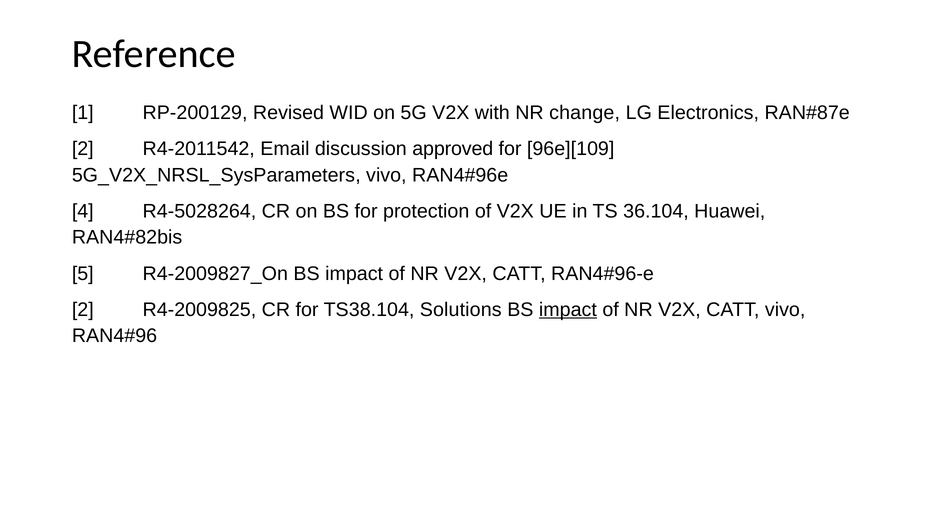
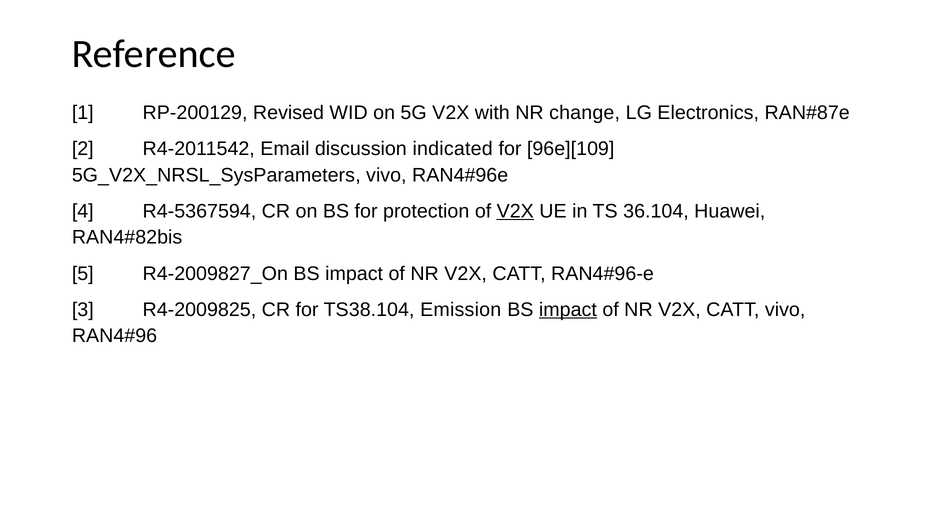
approved: approved -> indicated
R4-5028264: R4-5028264 -> R4-5367594
V2X at (515, 211) underline: none -> present
2 at (83, 310): 2 -> 3
Solutions: Solutions -> Emission
